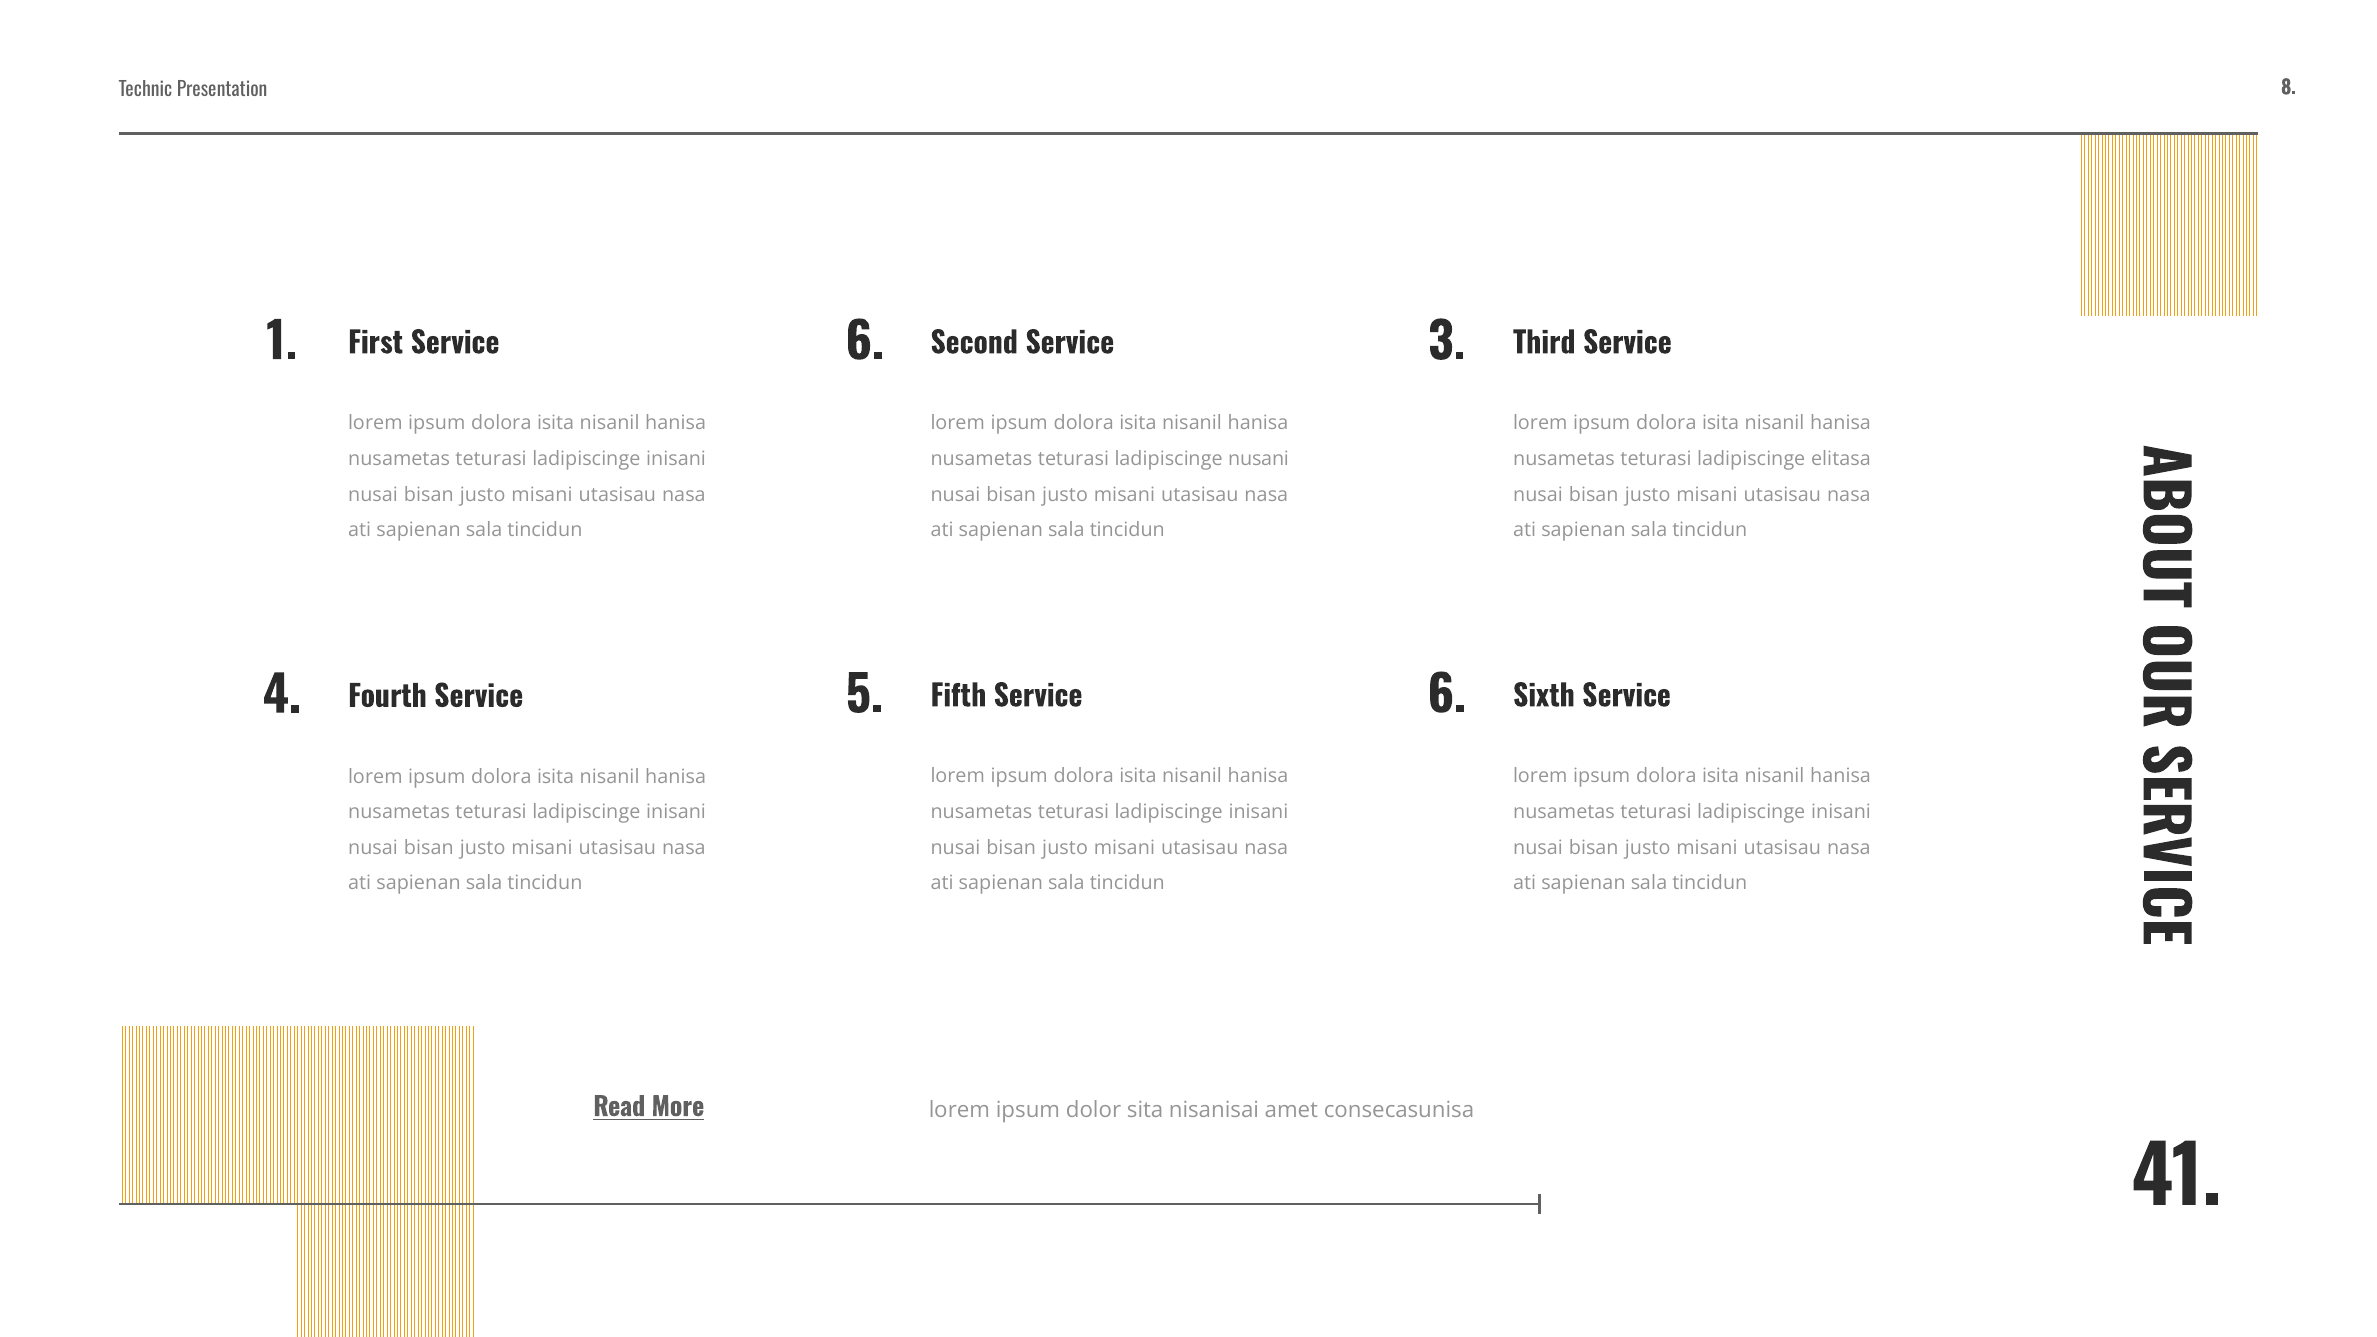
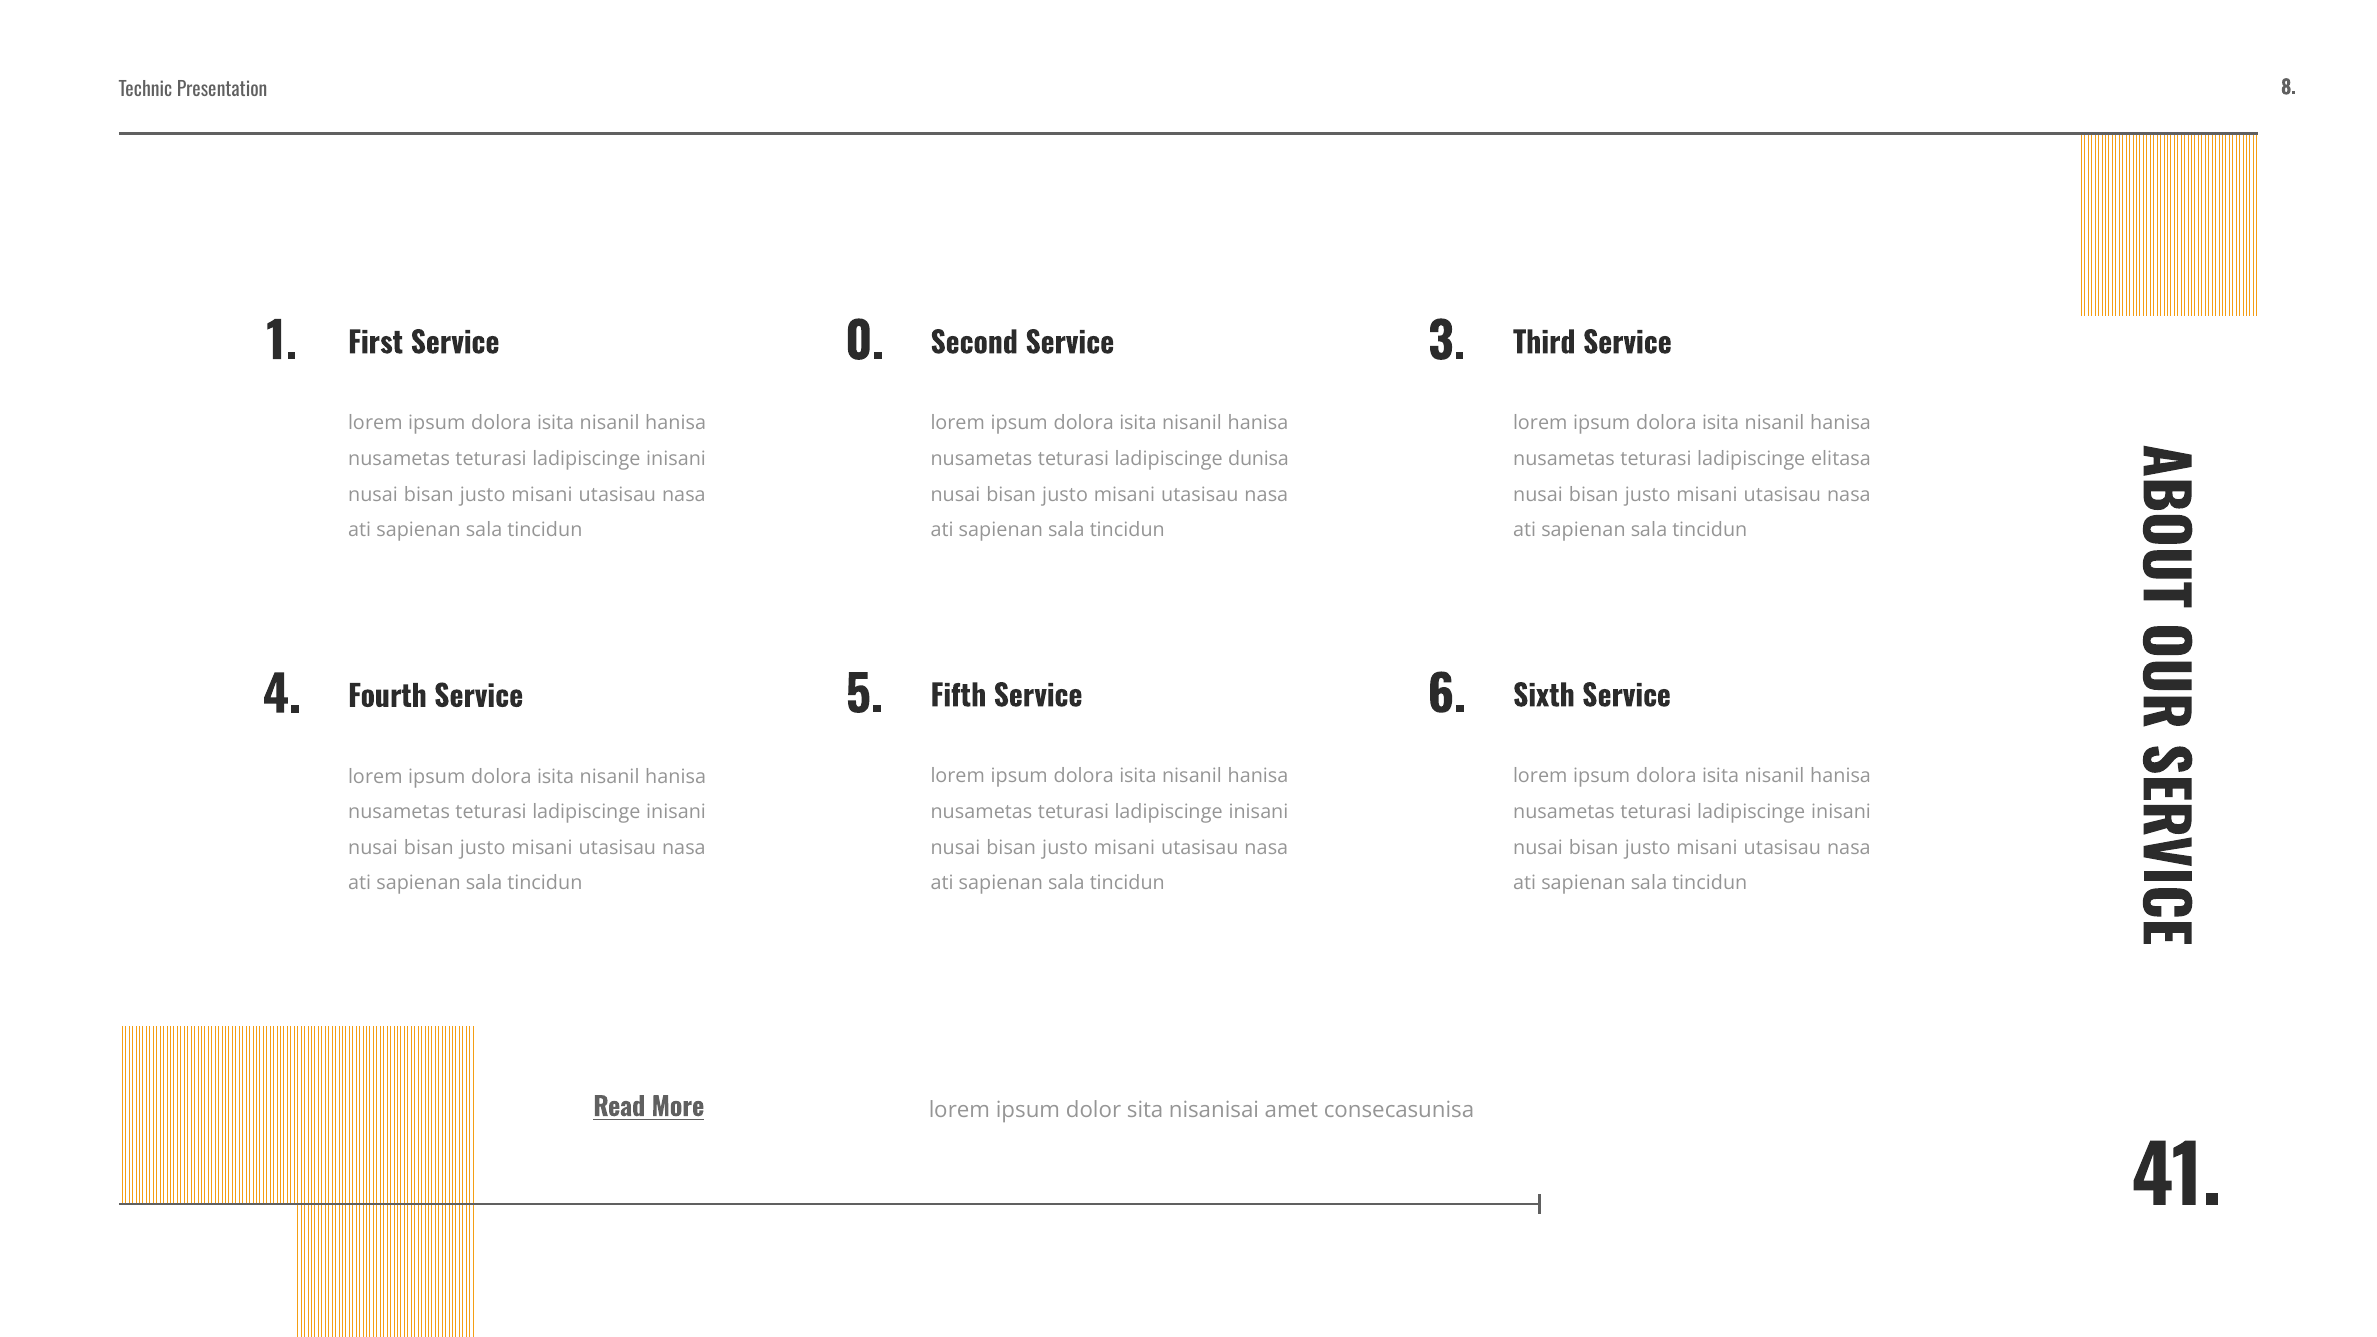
First Service 6: 6 -> 0
nusani: nusani -> dunisa
